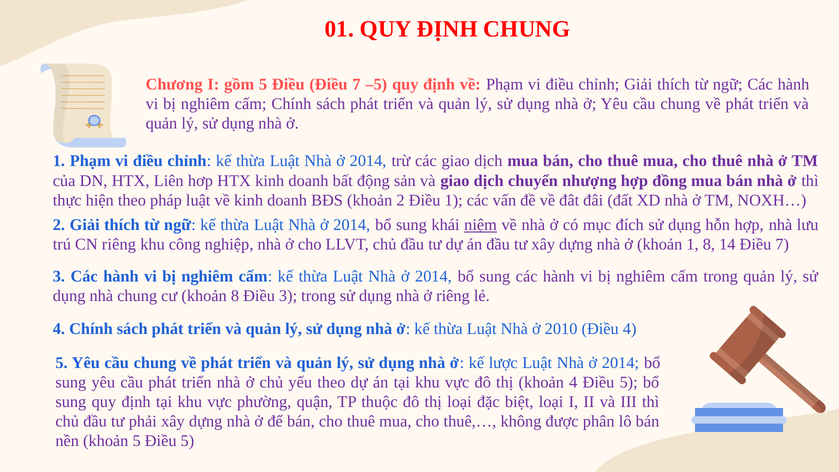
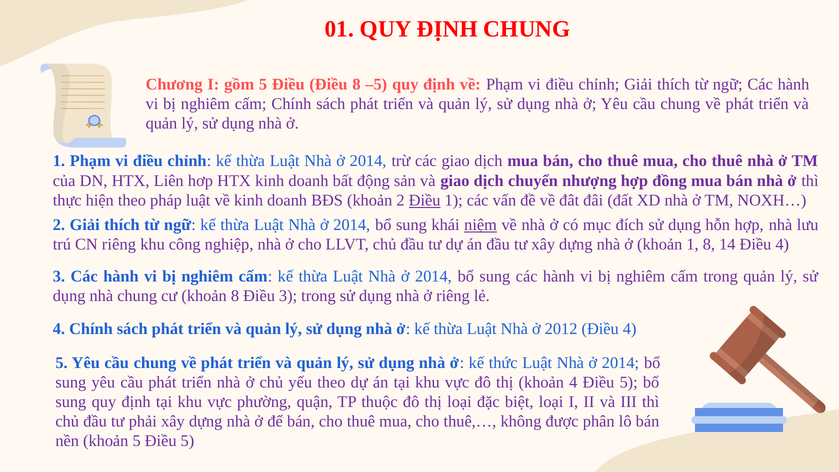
Điều Điều 7: 7 -> 8
Điều at (425, 200) underline: none -> present
14 Điều 7: 7 -> 4
2010: 2010 -> 2012
lược: lược -> thức
